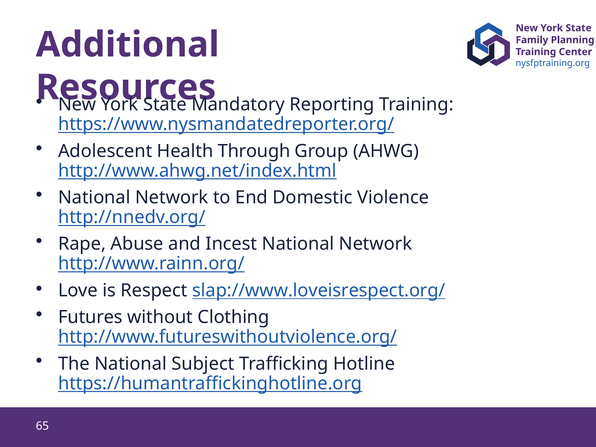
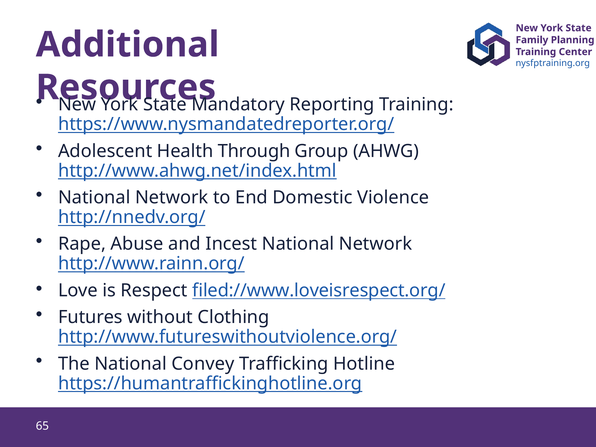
slap://www.loveisrespect.org/: slap://www.loveisrespect.org/ -> filed://www.loveisrespect.org/
Subject: Subject -> Convey
